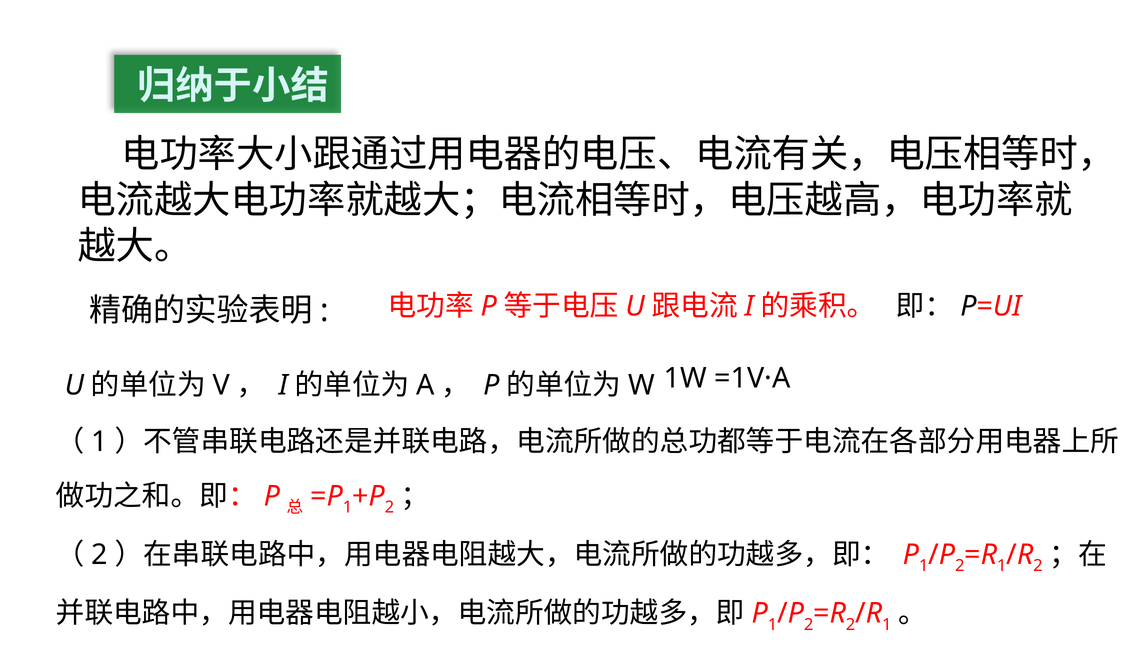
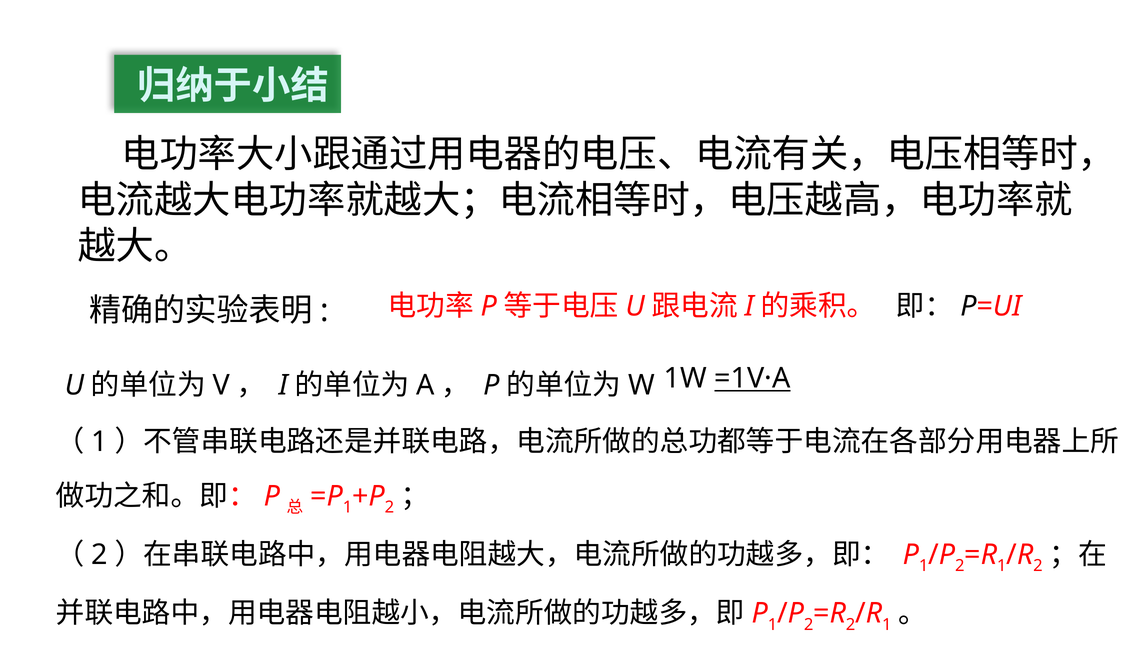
=1V·A underline: none -> present
